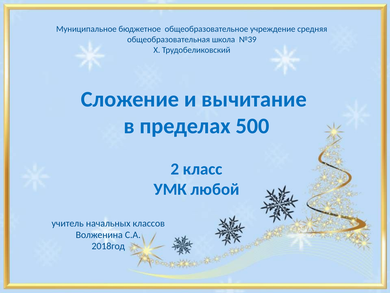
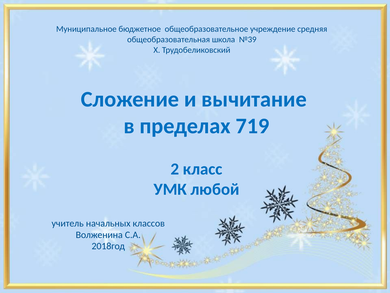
500: 500 -> 719
